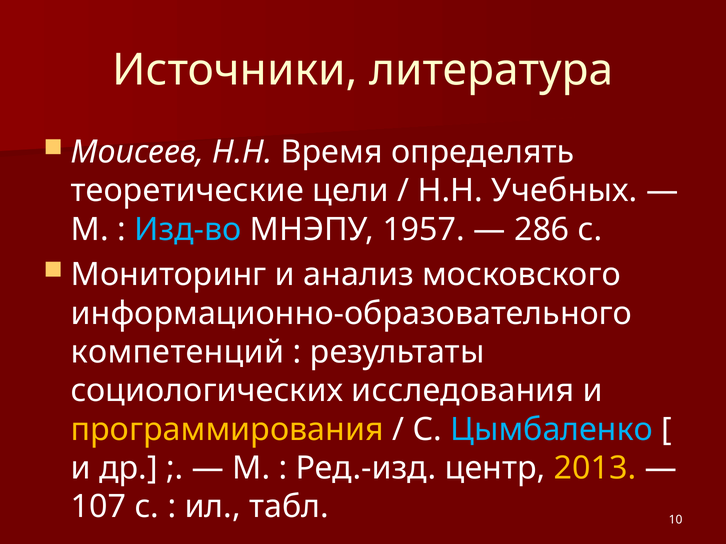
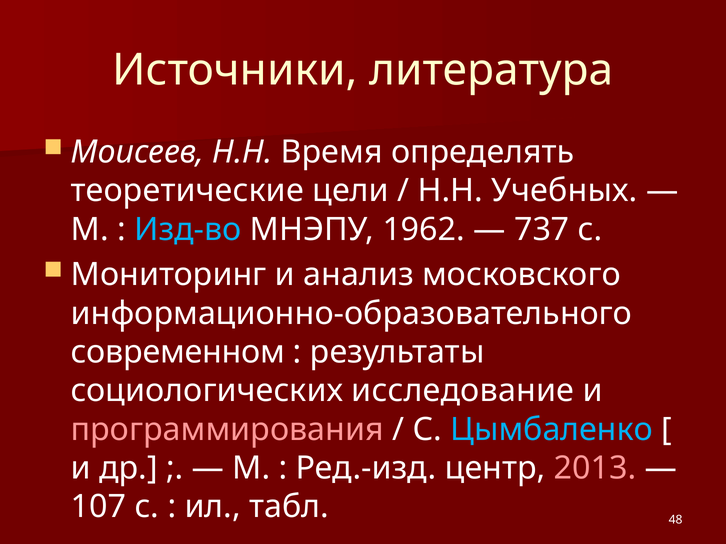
1957: 1957 -> 1962
286: 286 -> 737
компетенций: компетенций -> современном
исследования: исследования -> исследование
программирования colour: yellow -> pink
2013 colour: yellow -> pink
10: 10 -> 48
